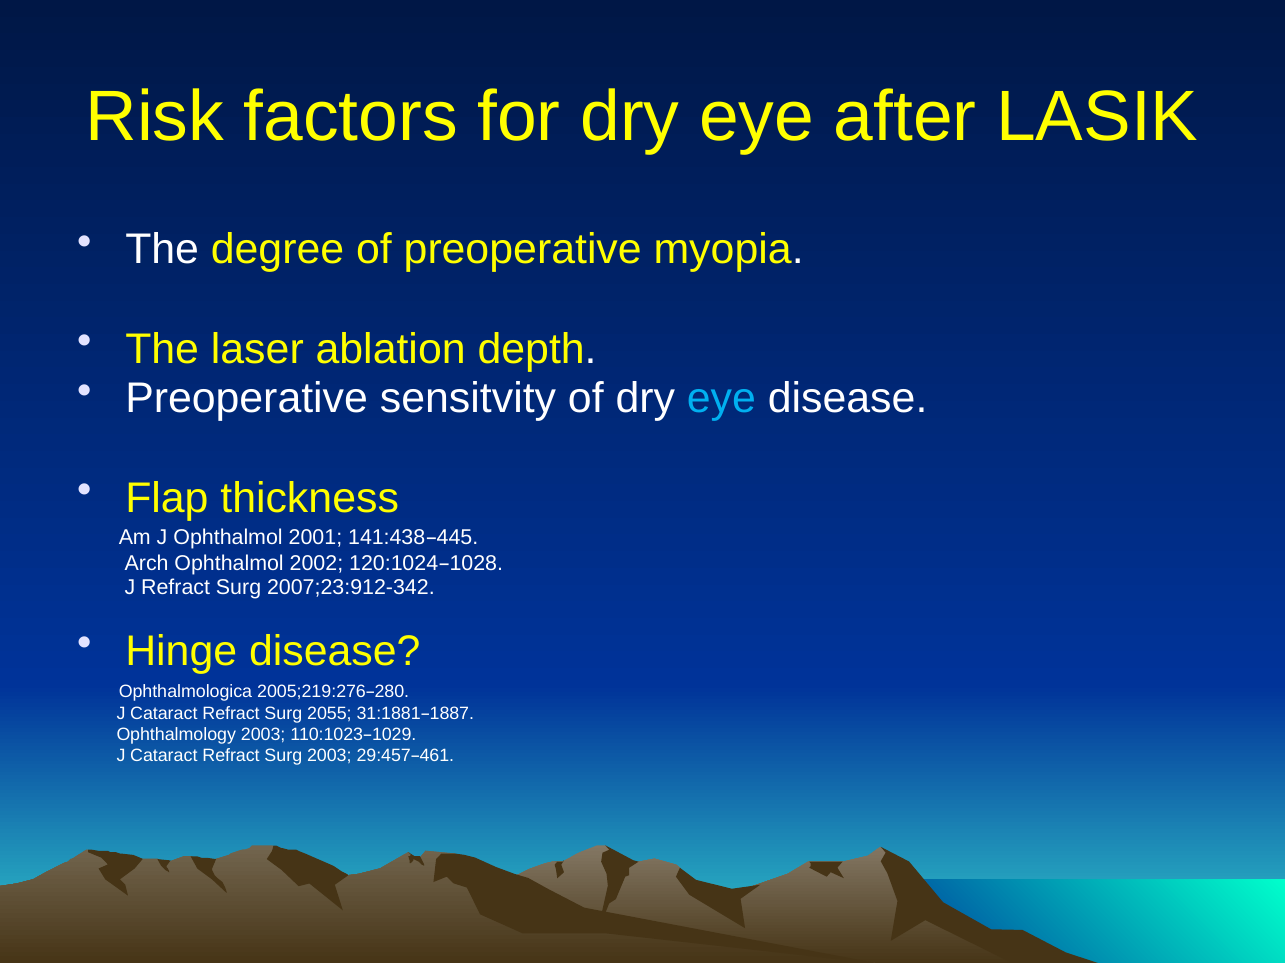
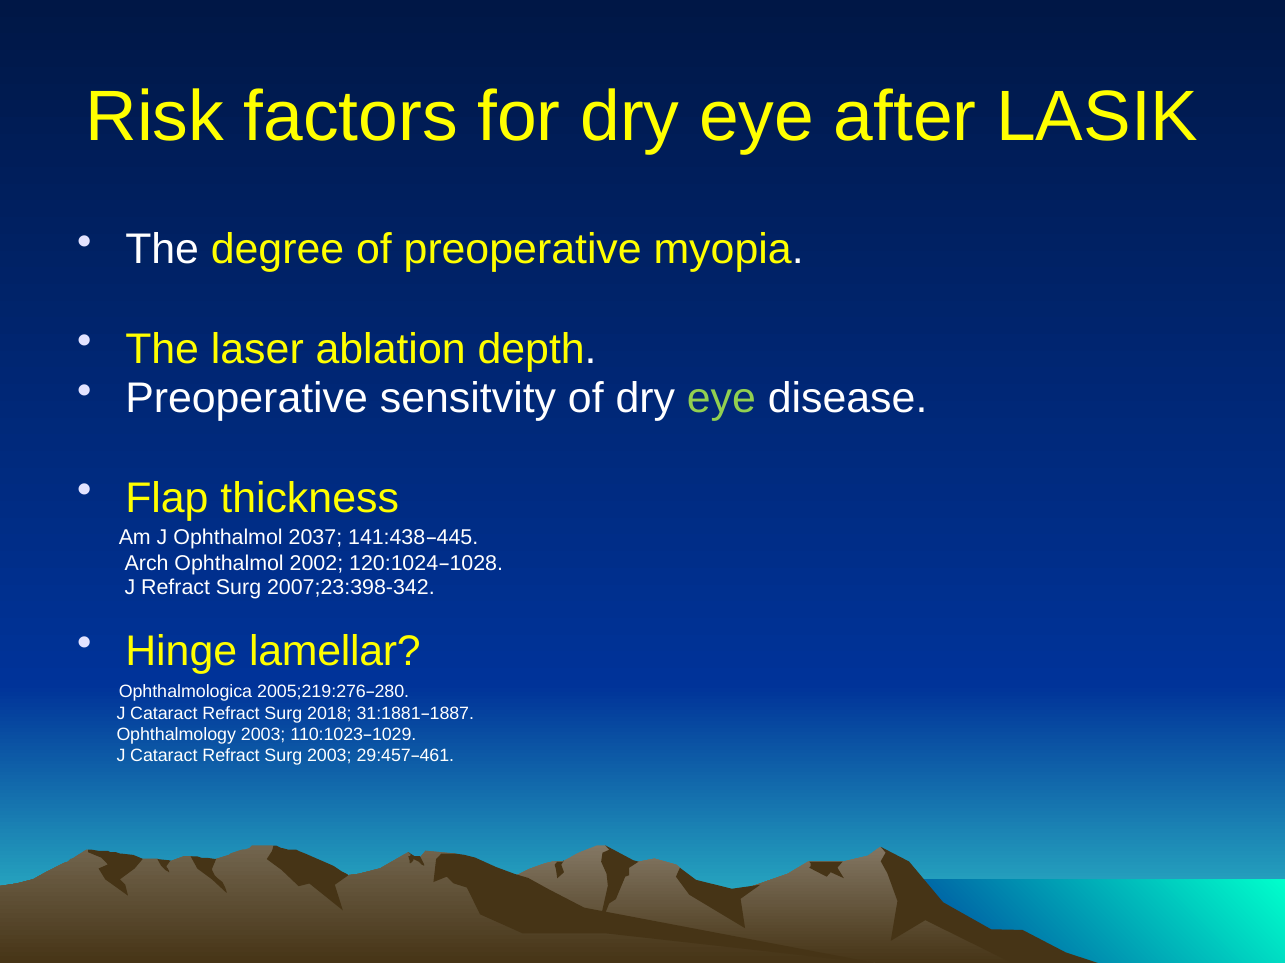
eye at (721, 399) colour: light blue -> light green
2001: 2001 -> 2037
2007;23:912-342: 2007;23:912-342 -> 2007;23:398-342
Hinge disease: disease -> lamellar
2055: 2055 -> 2018
